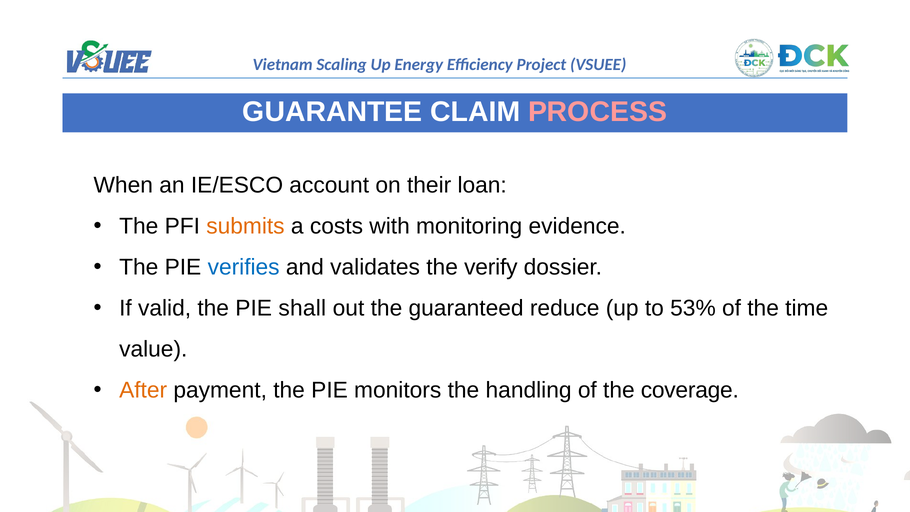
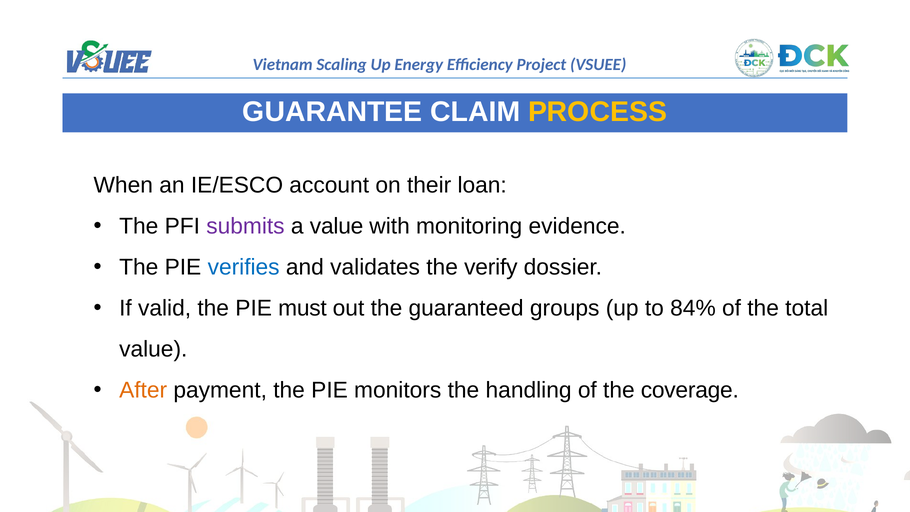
PROCESS colour: pink -> yellow
submits colour: orange -> purple
a costs: costs -> value
shall: shall -> must
reduce: reduce -> groups
53%: 53% -> 84%
time: time -> total
